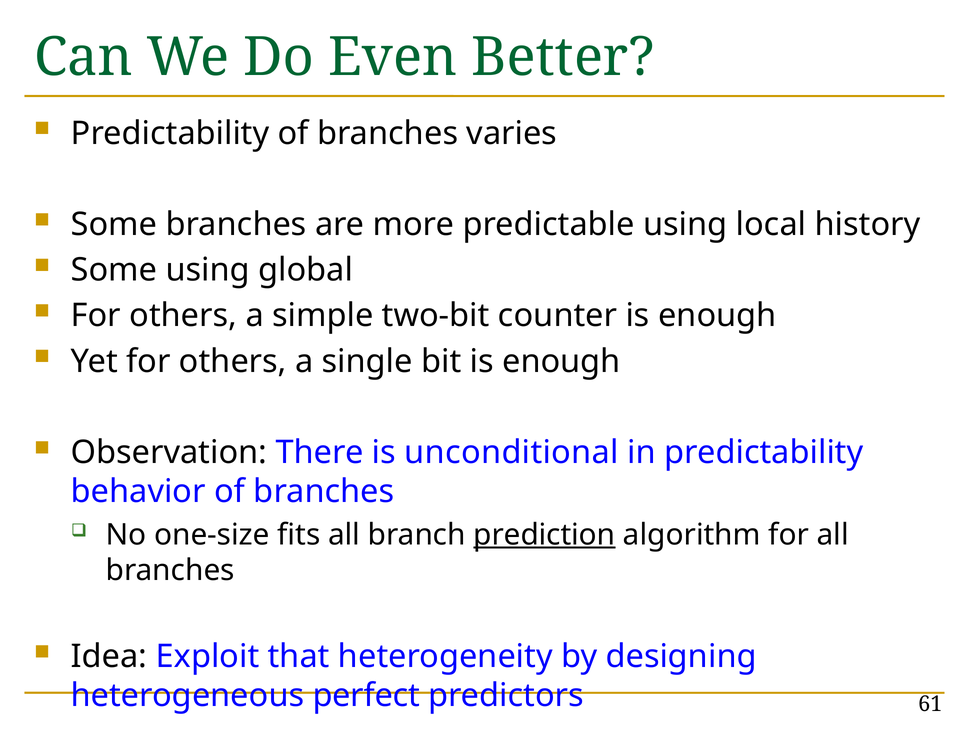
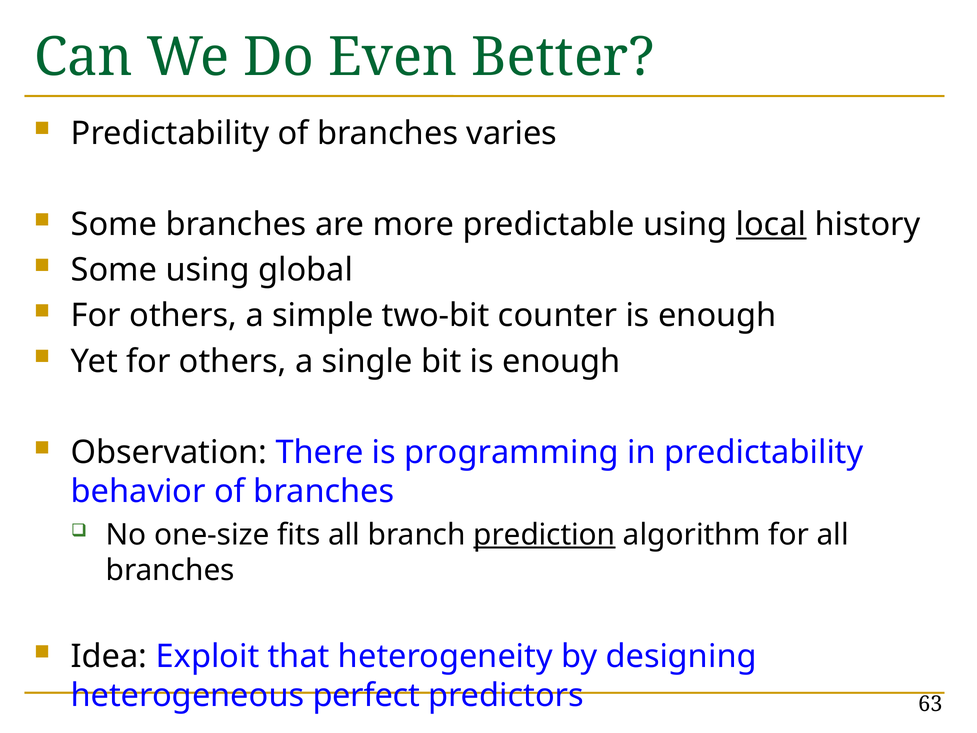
local underline: none -> present
unconditional: unconditional -> programming
61: 61 -> 63
